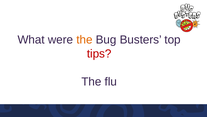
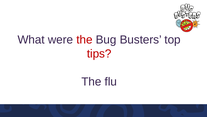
the at (84, 39) colour: orange -> red
